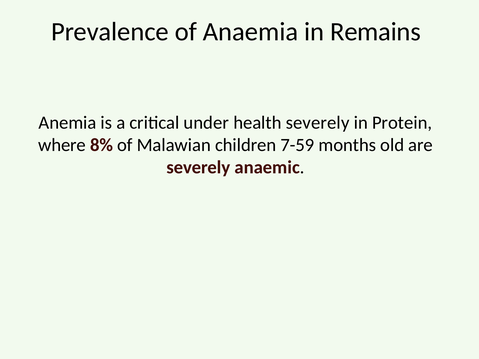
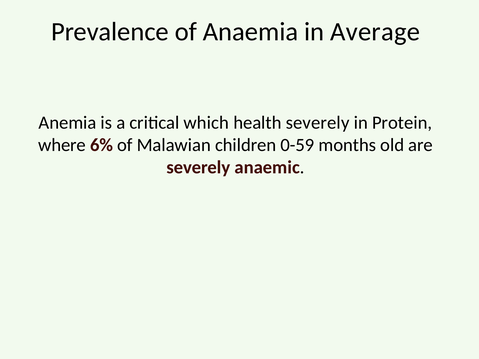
Remains: Remains -> Average
under: under -> which
8%: 8% -> 6%
7-59: 7-59 -> 0-59
